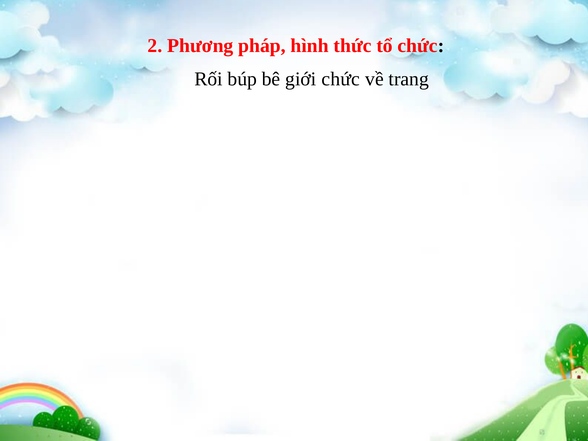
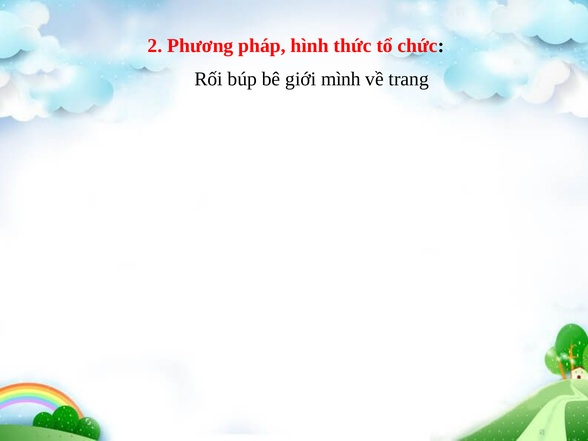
giới chức: chức -> mình
